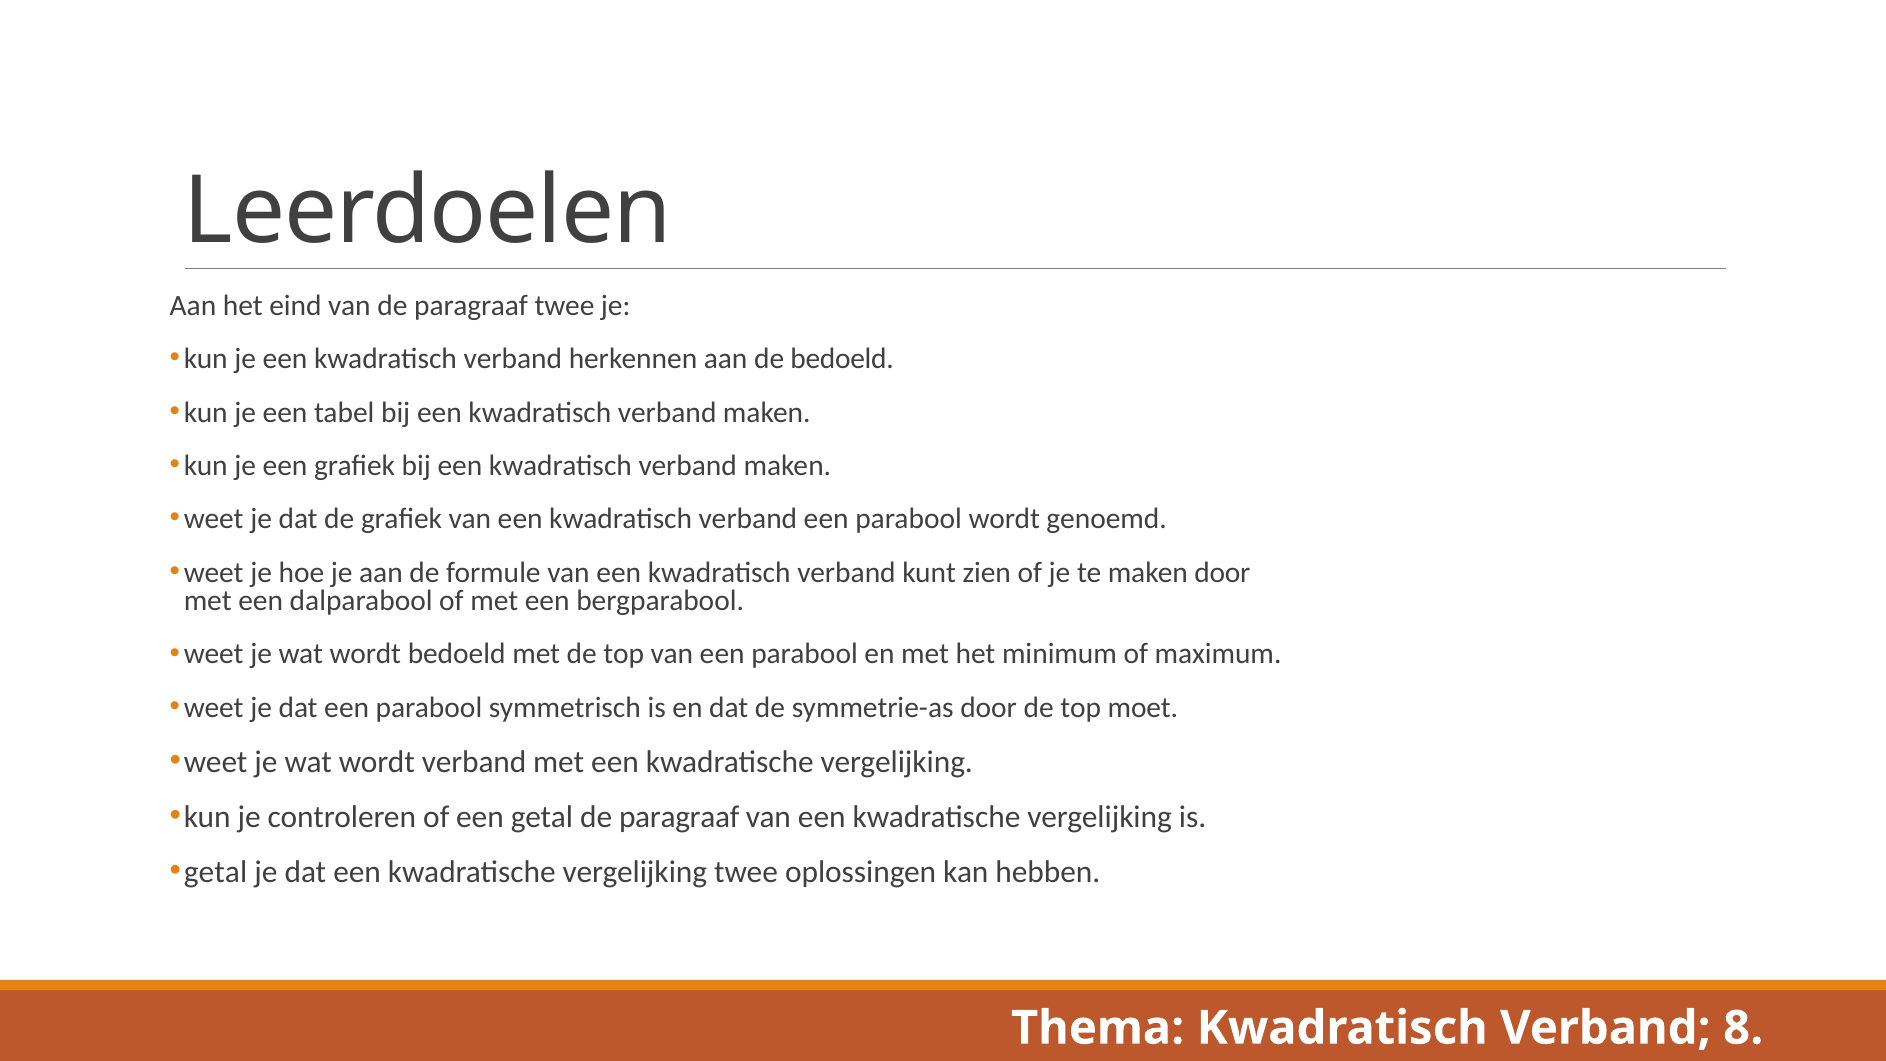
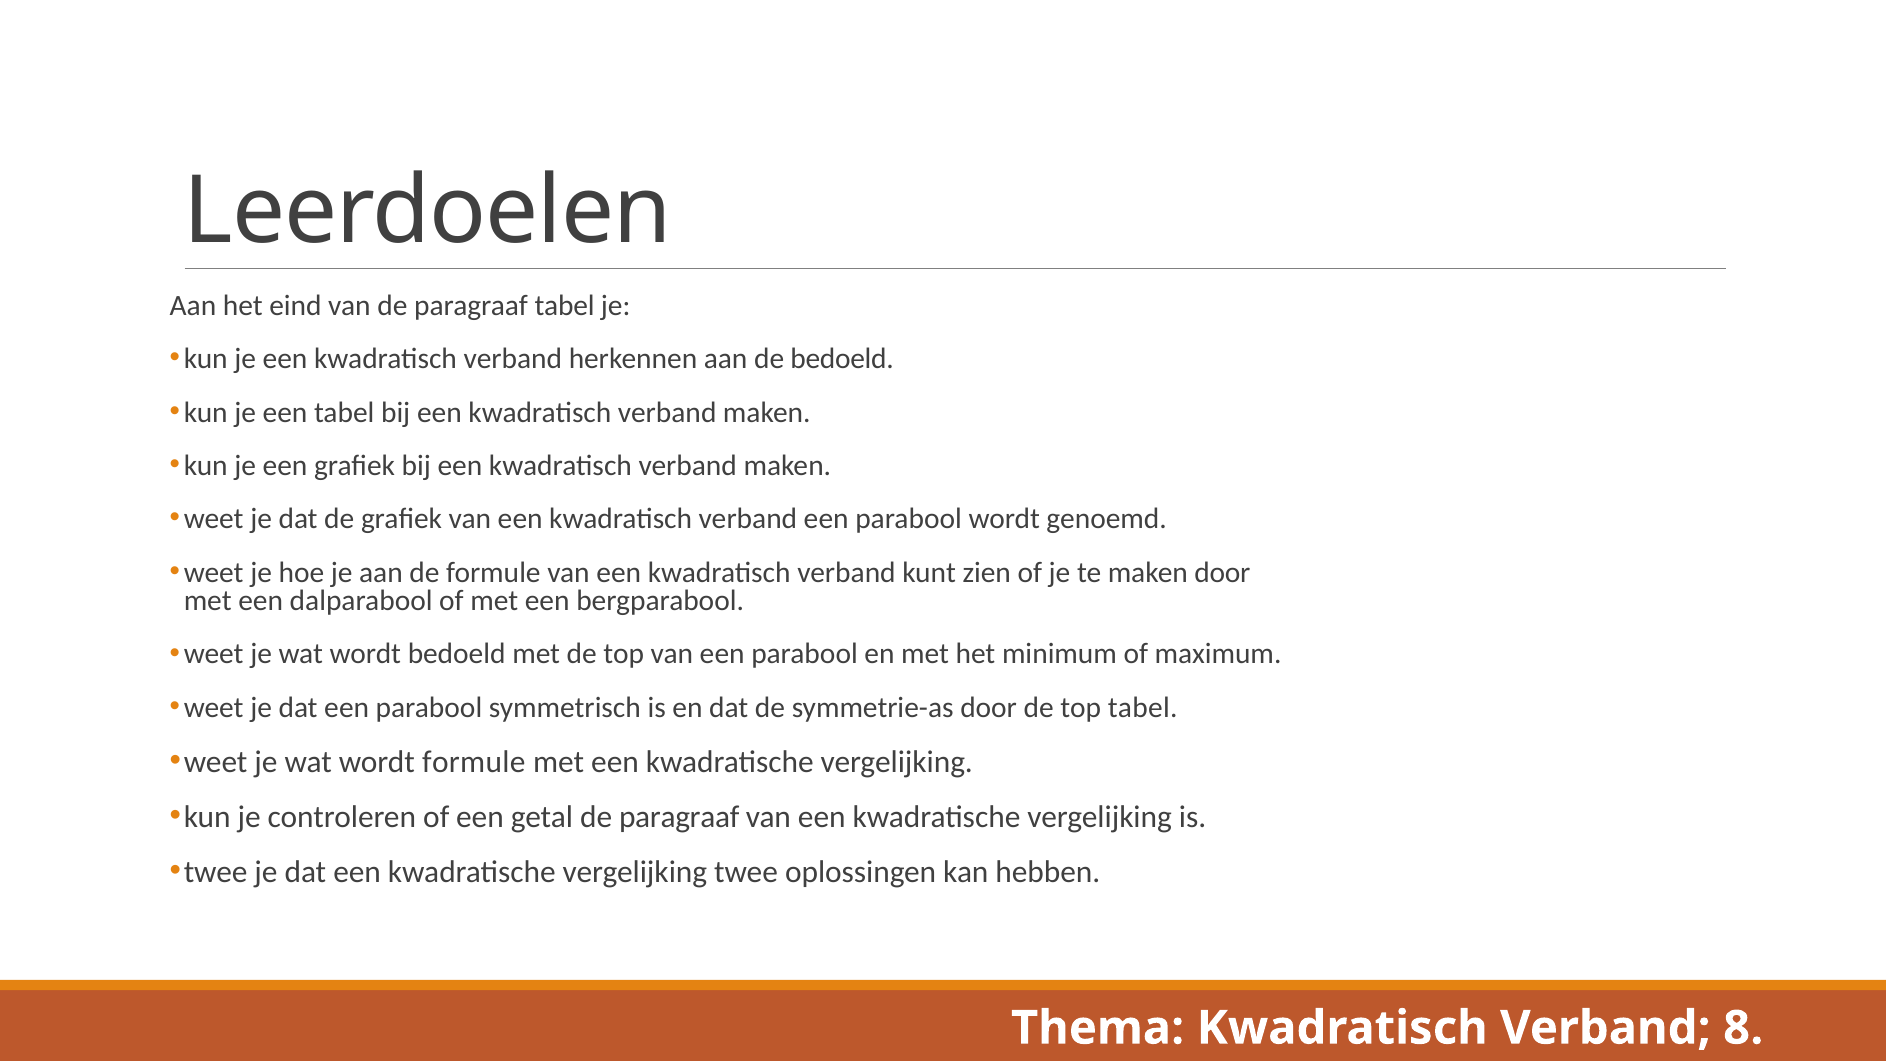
paragraaf twee: twee -> tabel
top moet: moet -> tabel
wordt verband: verband -> formule
getal at (216, 872): getal -> twee
